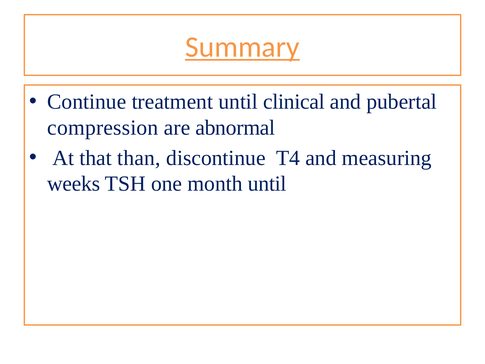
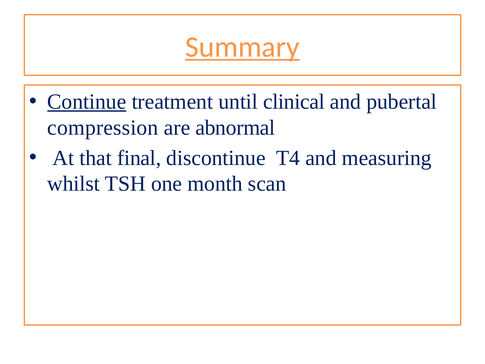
Continue underline: none -> present
than: than -> final
weeks: weeks -> whilst
month until: until -> scan
